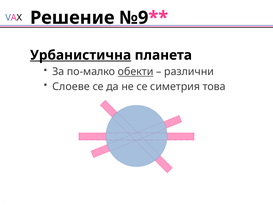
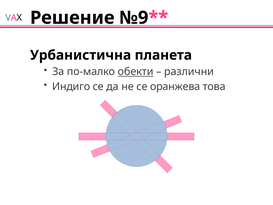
Урбанистична underline: present -> none
Слоеве: Слоеве -> Индиго
симетрия: симетрия -> оранжева
